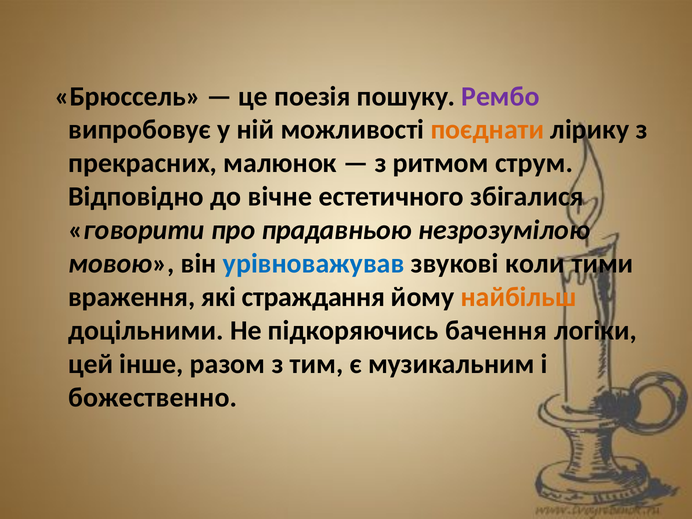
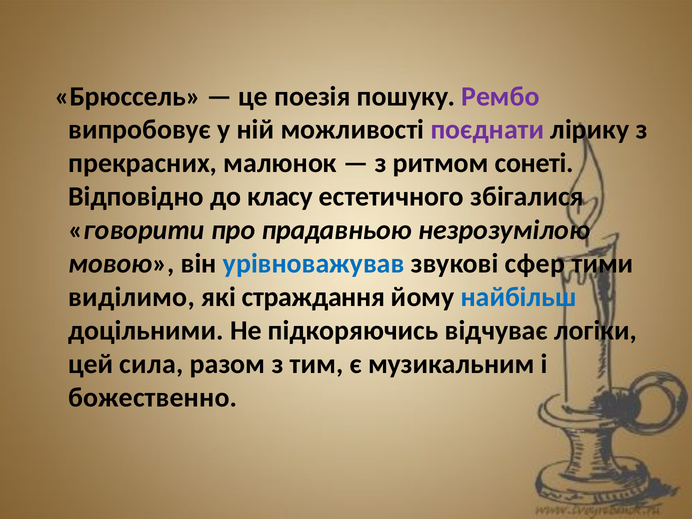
поєднати colour: orange -> purple
струм: струм -> сонеті
вічне: вічне -> класу
коли: коли -> сфер
враження: враження -> виділимо
найбільш colour: orange -> blue
бачення: бачення -> відчуває
інше: інше -> сила
